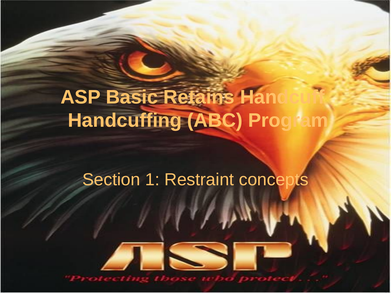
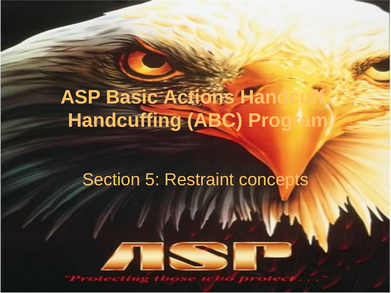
Retains: Retains -> Actions
1: 1 -> 5
